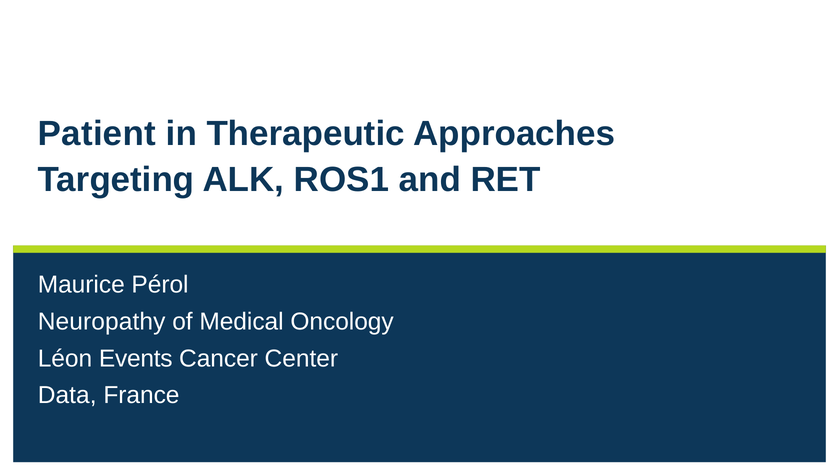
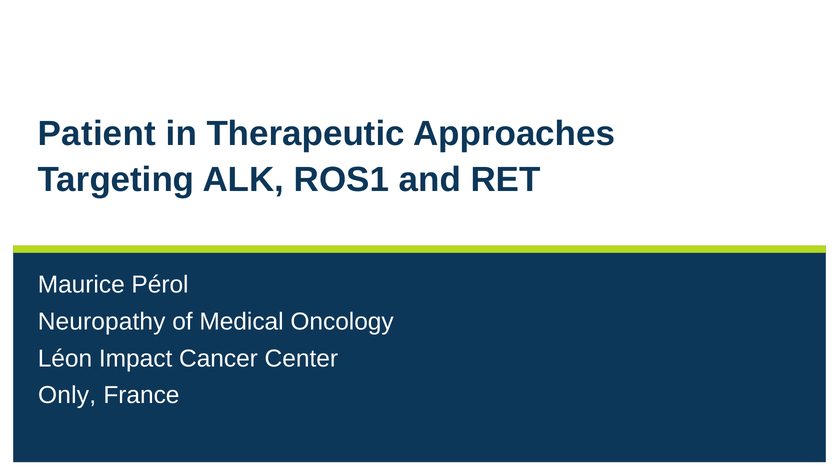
Events: Events -> Impact
Data: Data -> Only
